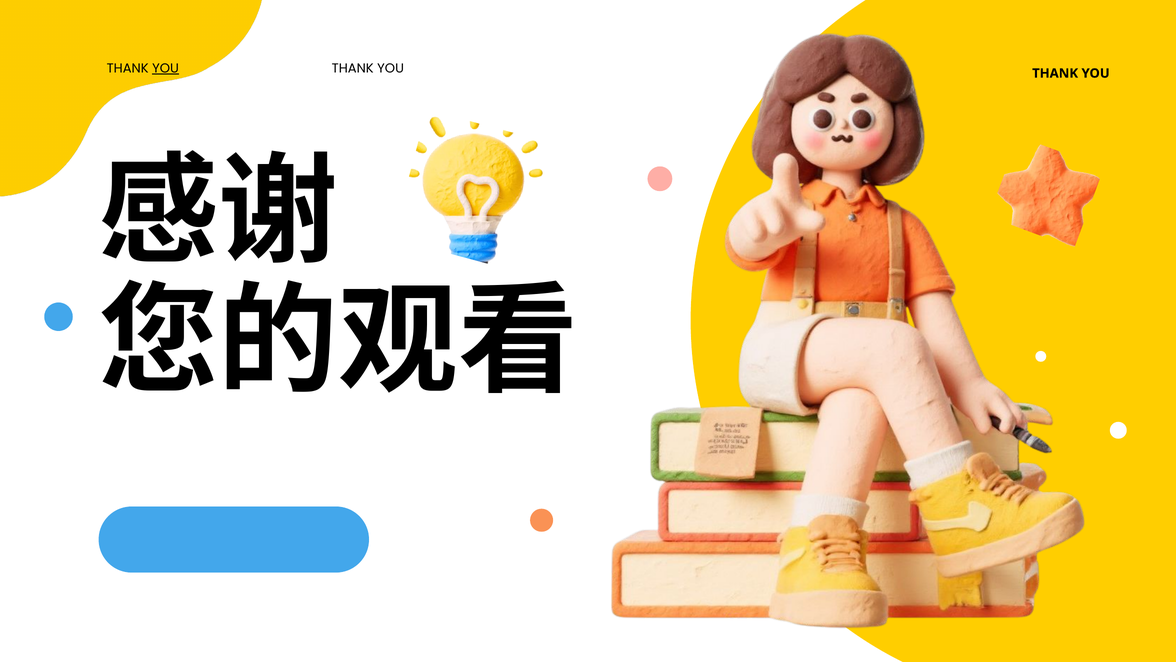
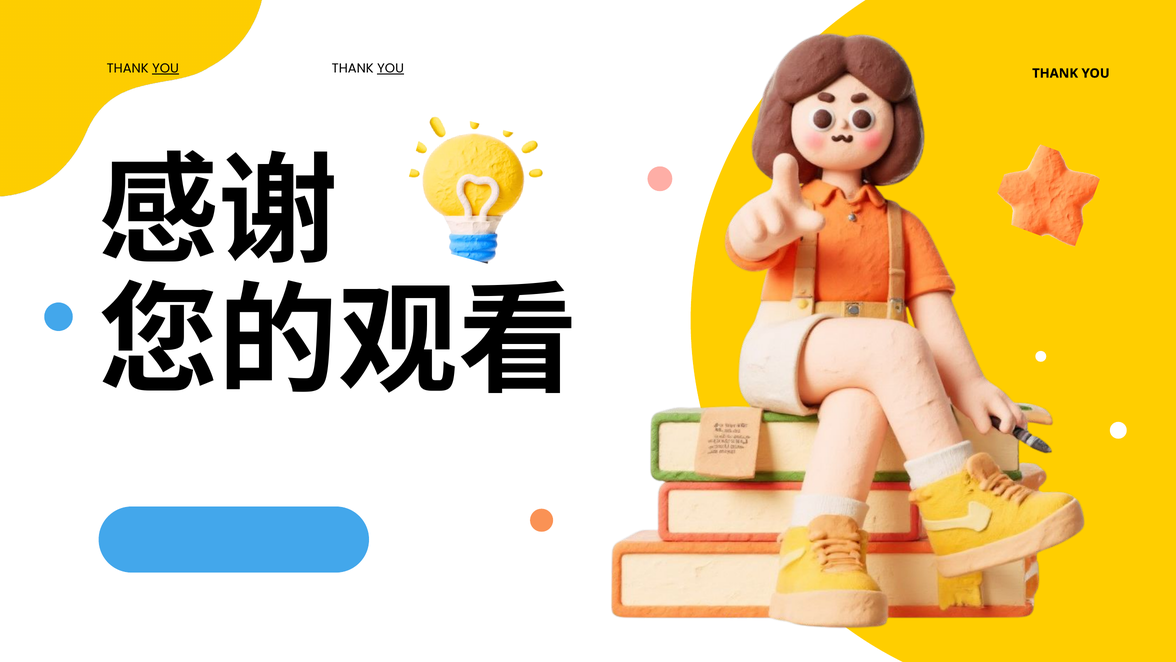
YOU at (391, 68) underline: none -> present
